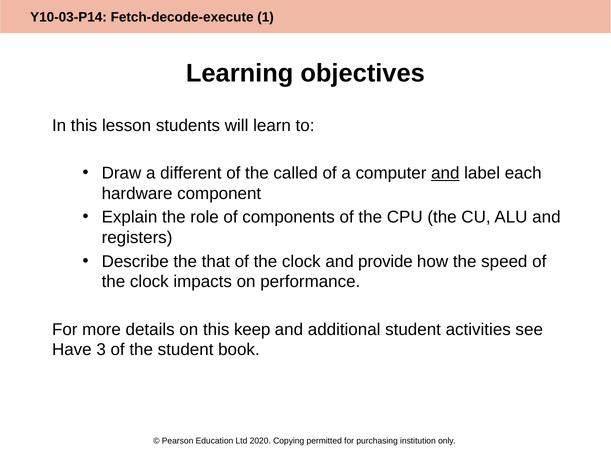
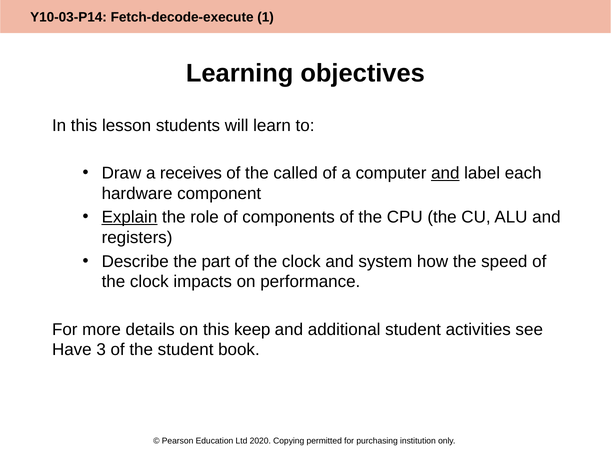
different: different -> receives
Explain underline: none -> present
that: that -> part
provide: provide -> system
